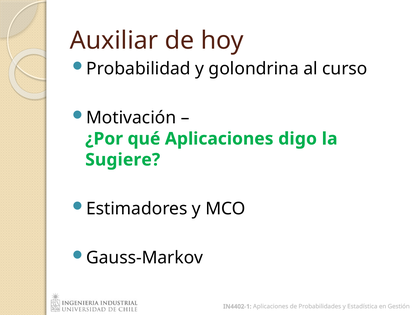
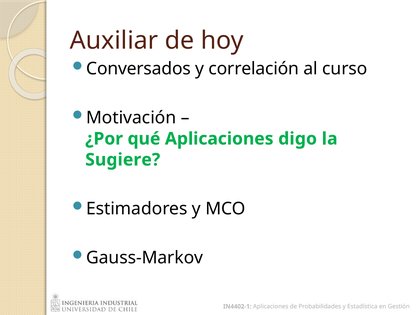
Probabilidad: Probabilidad -> Conversados
golondrina: golondrina -> correlación
